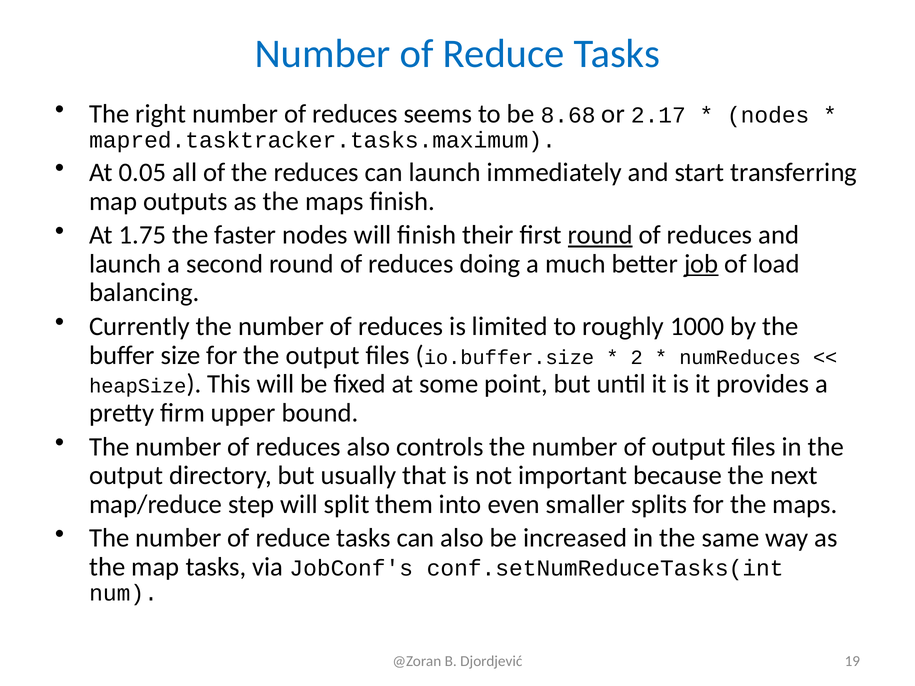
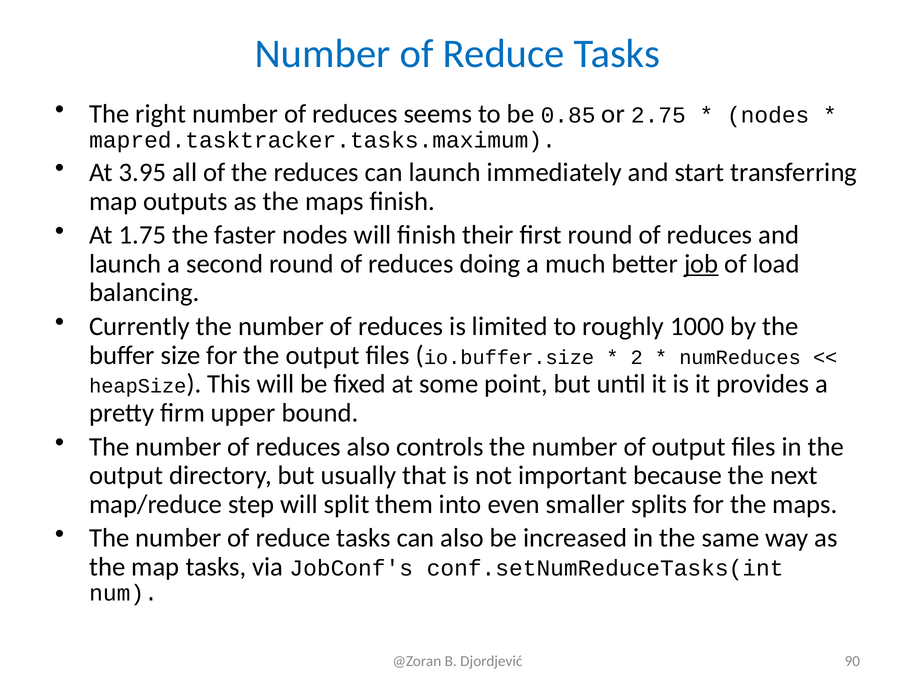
8.68: 8.68 -> 0.85
2.17: 2.17 -> 2.75
0.05: 0.05 -> 3.95
round at (600, 235) underline: present -> none
19: 19 -> 90
